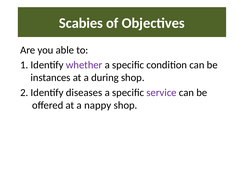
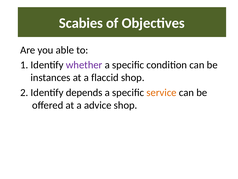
during: during -> flaccid
diseases: diseases -> depends
service colour: purple -> orange
nappy: nappy -> advice
